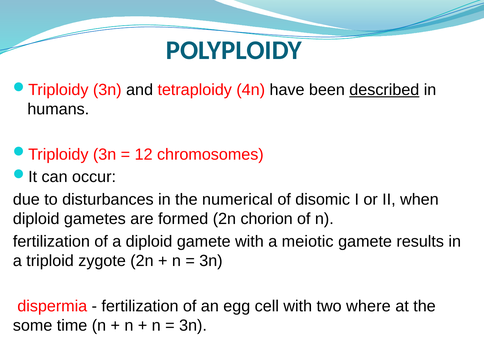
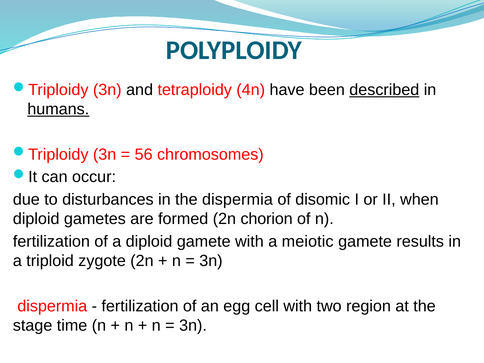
humans underline: none -> present
12: 12 -> 56
the numerical: numerical -> dispermia
where: where -> region
some: some -> stage
